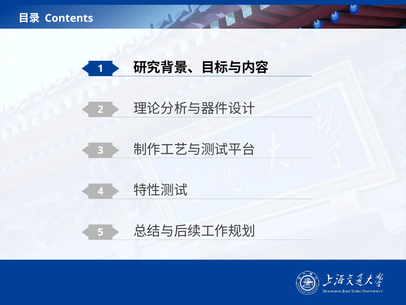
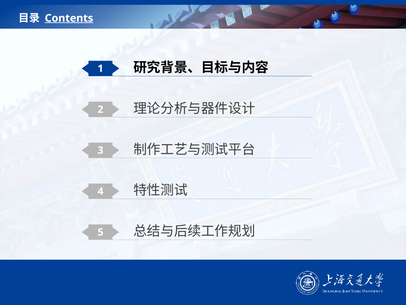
Contents underline: none -> present
